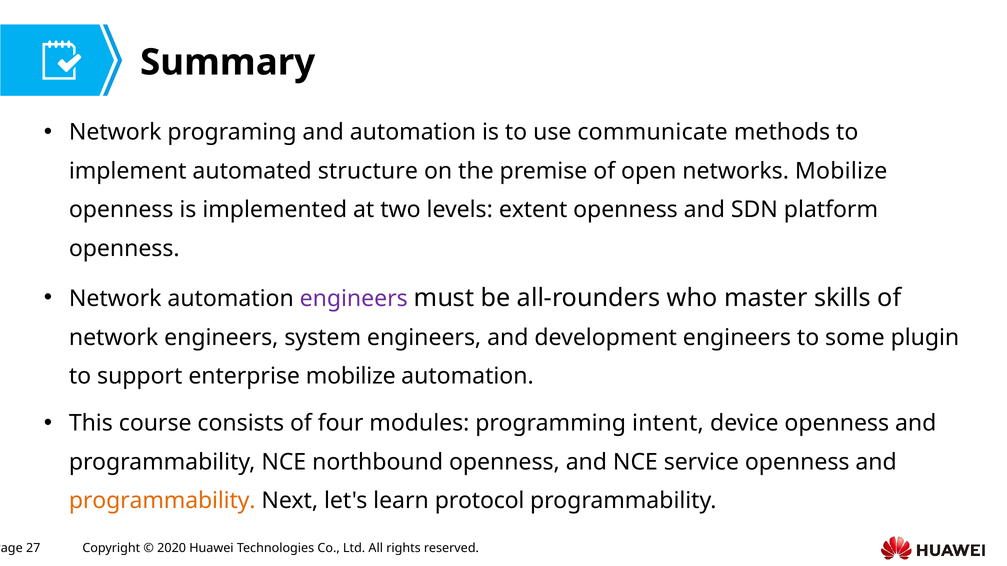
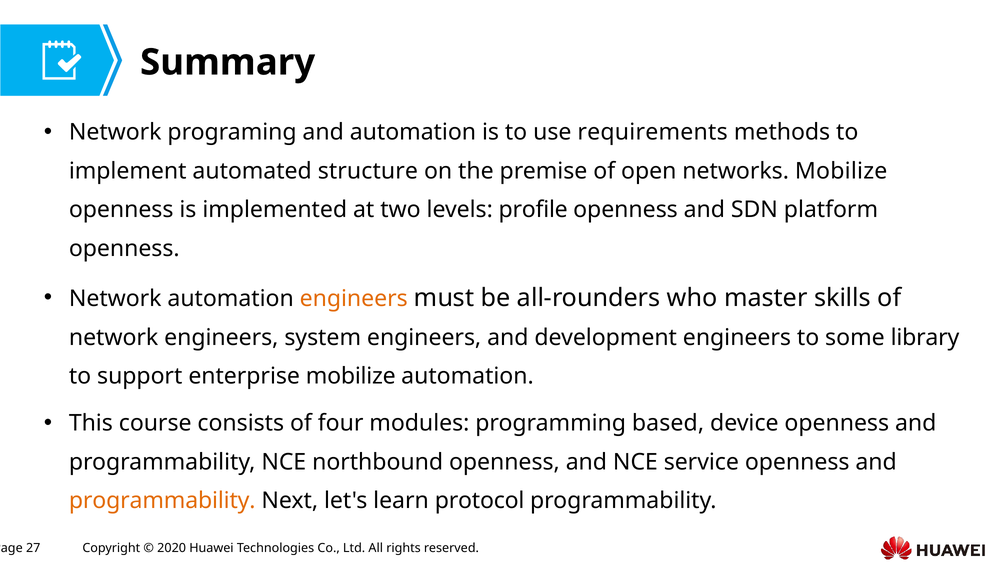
communicate: communicate -> requirements
extent: extent -> profile
engineers at (354, 299) colour: purple -> orange
plugin: plugin -> library
intent: intent -> based
